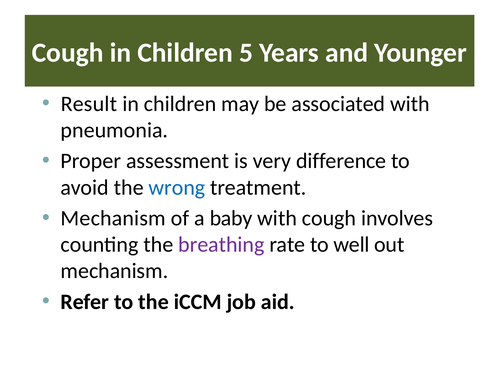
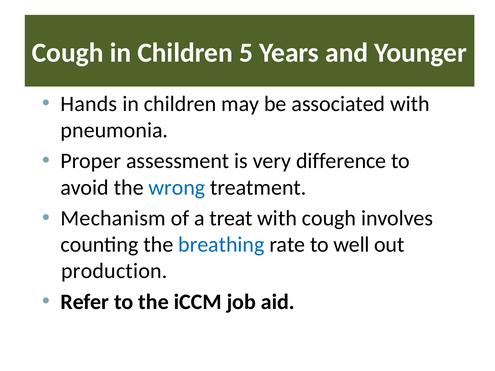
Result: Result -> Hands
baby: baby -> treat
breathing colour: purple -> blue
mechanism at (114, 271): mechanism -> production
